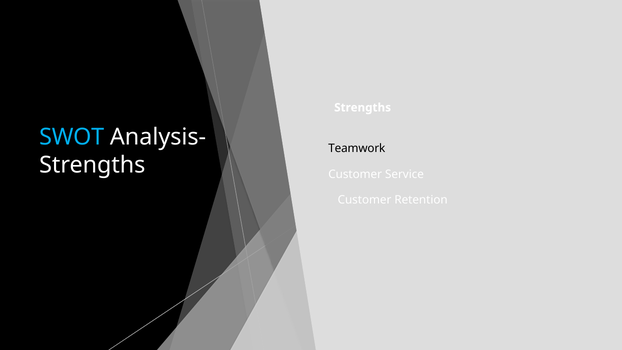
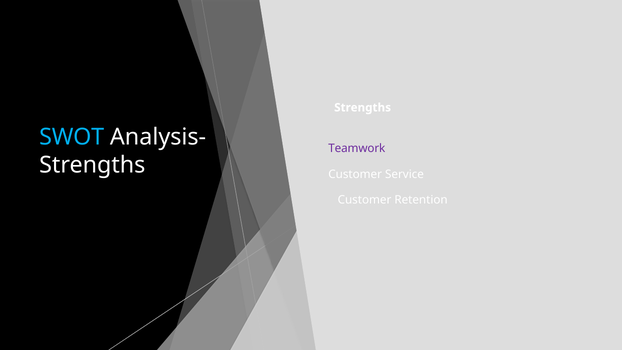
Teamwork colour: black -> purple
